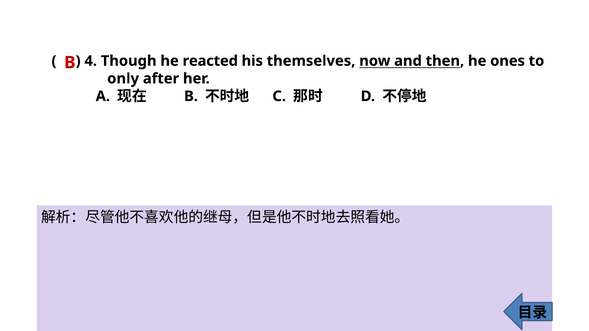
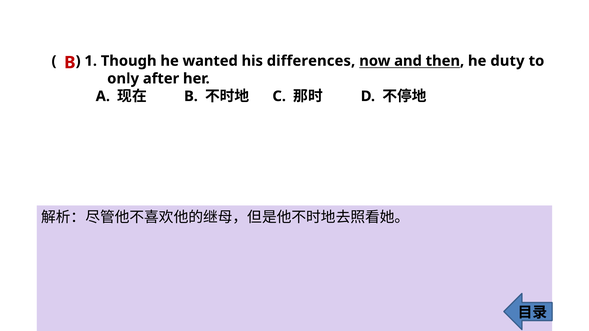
4: 4 -> 1
reacted: reacted -> wanted
themselves: themselves -> differences
ones: ones -> duty
